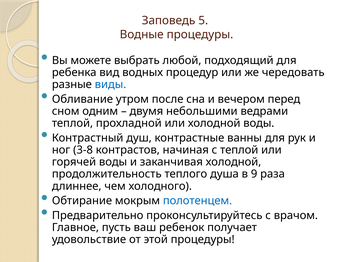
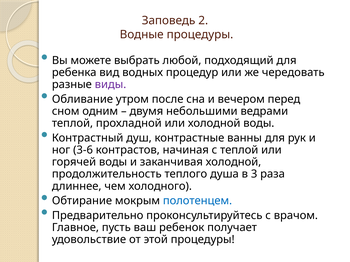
5: 5 -> 2
виды colour: blue -> purple
3-8: 3-8 -> 3-6
9: 9 -> 3
